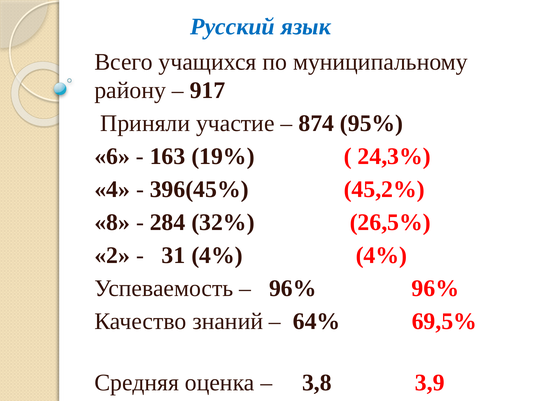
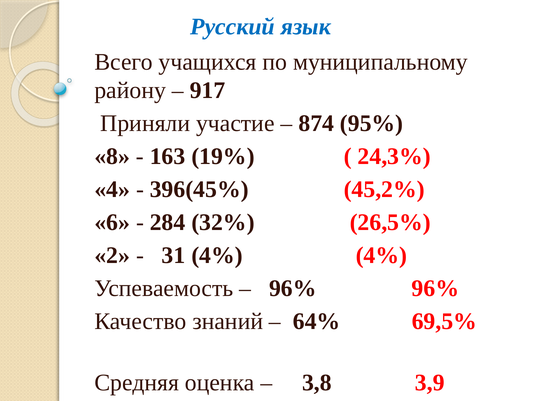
6: 6 -> 8
8: 8 -> 6
